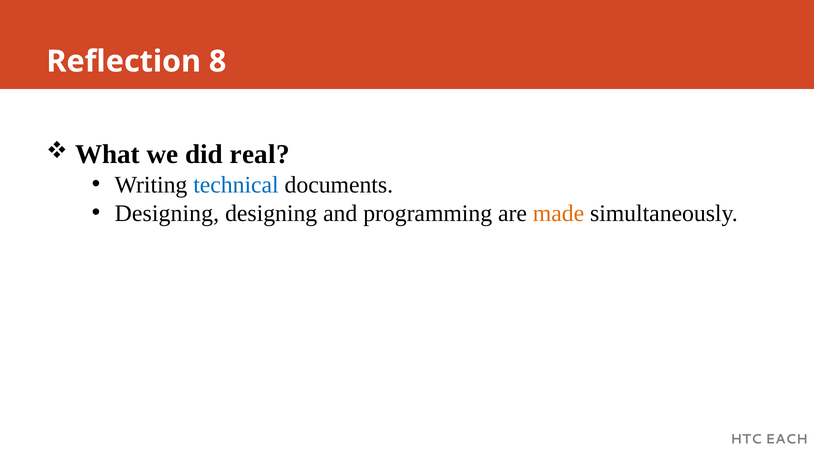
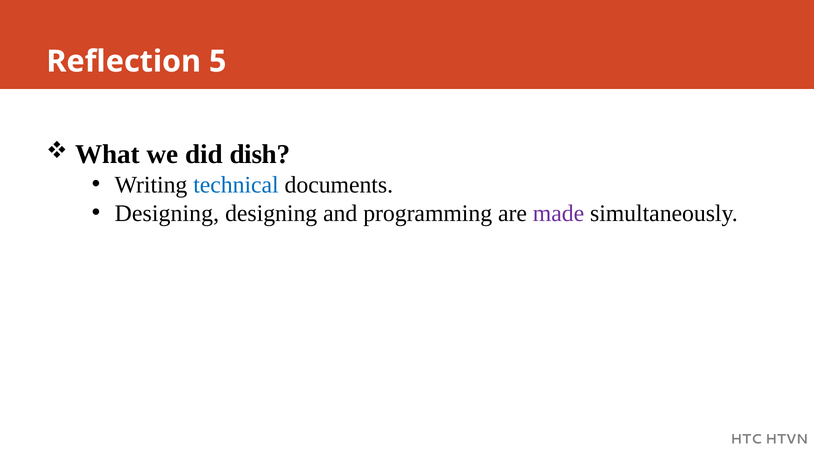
8: 8 -> 5
real: real -> dish
made colour: orange -> purple
EACH: EACH -> HTVN
